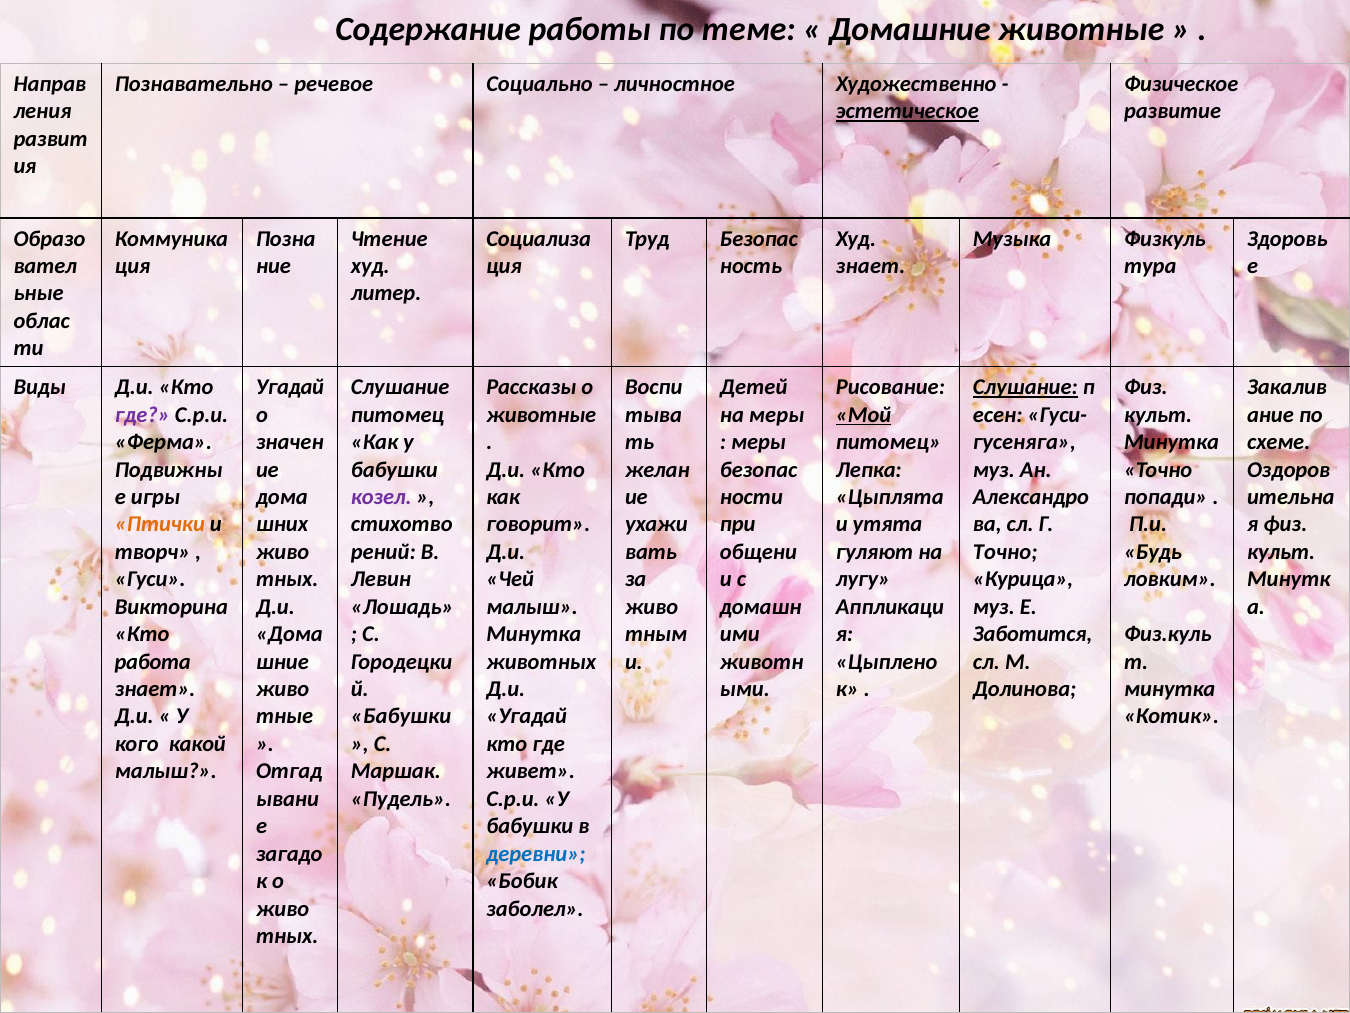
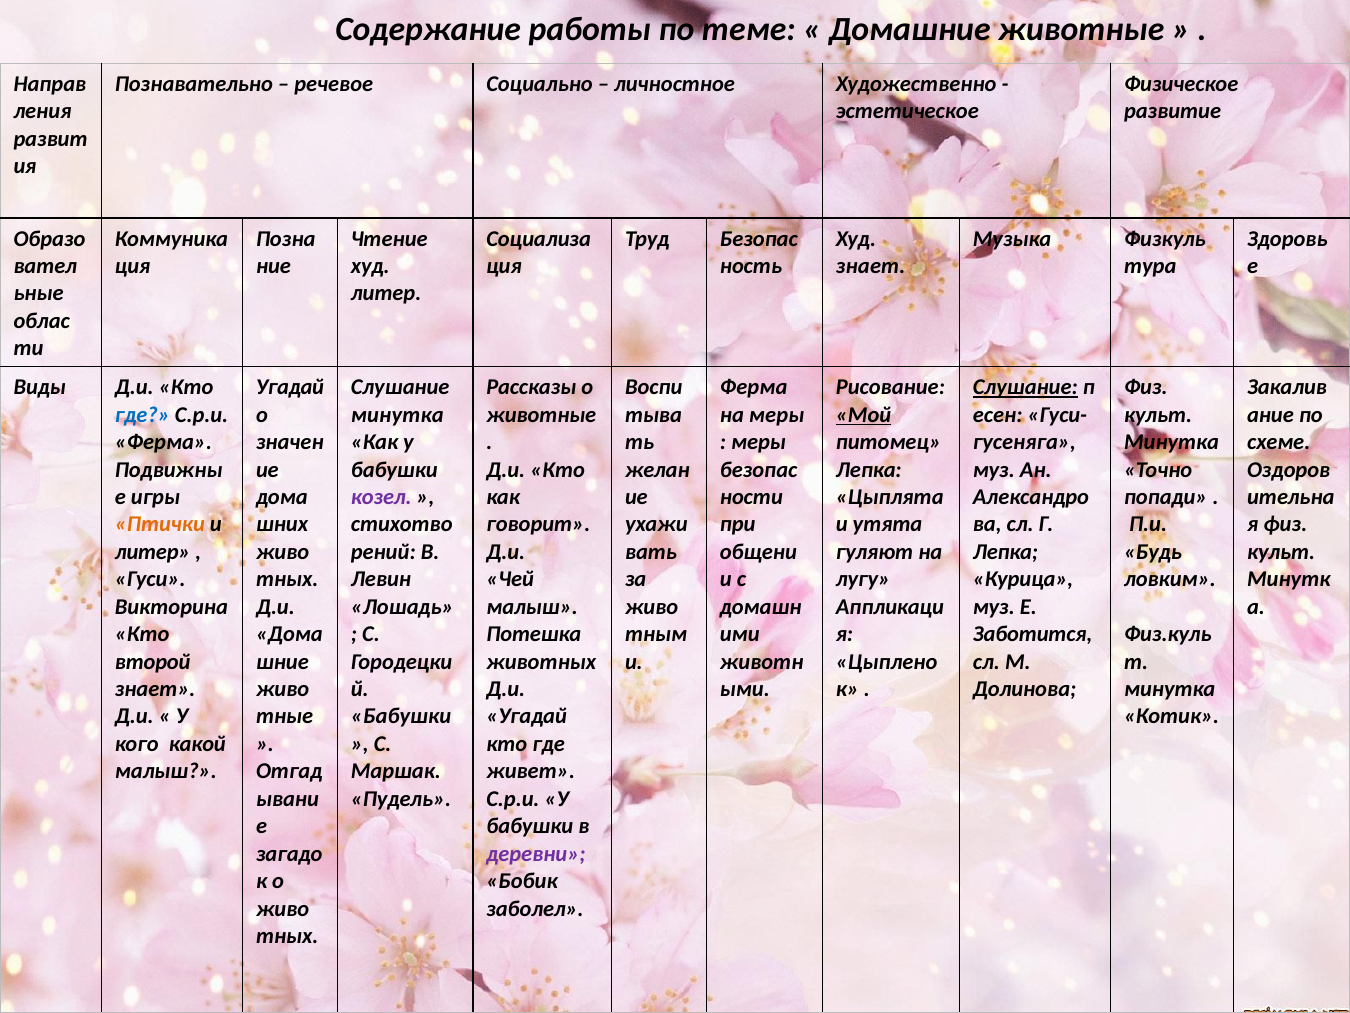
эстетическое underline: present -> none
Детей at (754, 387): Детей -> Ферма
где at (142, 415) colour: purple -> blue
питомец at (397, 415): питомец -> минутка
творч at (153, 552): творч -> литер
Точно at (1005, 552): Точно -> Лепка
Минутка at (534, 634): Минутка -> Потешка
работа: работа -> второй
деревни colour: blue -> purple
